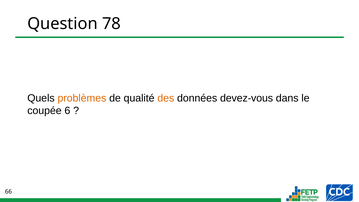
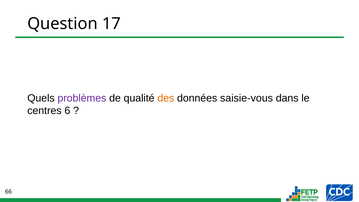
78: 78 -> 17
problèmes colour: orange -> purple
devez-vous: devez-vous -> saisie-vous
coupée: coupée -> centres
